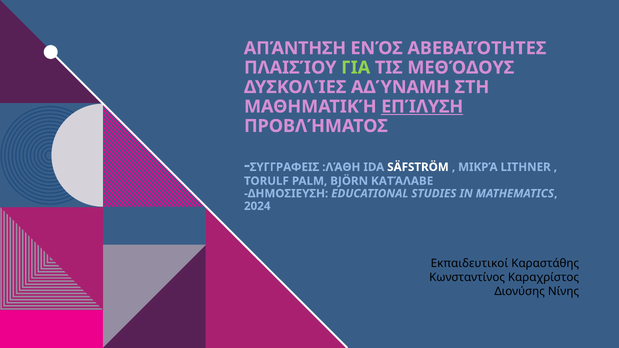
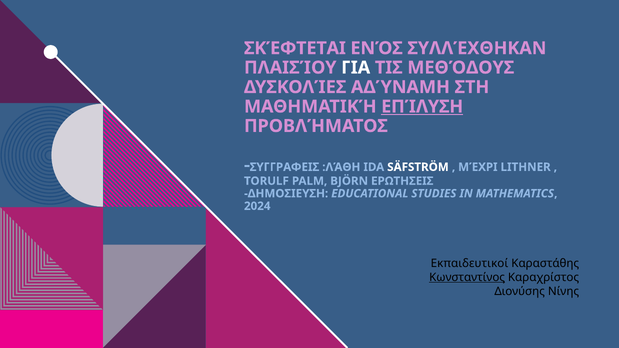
ΑΠΆΝΤΗΣΗ: ΑΠΆΝΤΗΣΗ -> ΣΚΈΦΤΕΤΑΙ
ΑΒΕΒΑΙΌΤΗΤΕΣ: ΑΒΕΒΑΙΌΤΗΤΕΣ -> ΣΥΛΛΈΧΘΗΚΑΝ
ΓΙΑ colour: light green -> white
ΜΙΚΡΆ: ΜΙΚΡΆ -> ΜΈΧΡΙ
ΚΑΤΆΛΑΒΕ: ΚΑΤΆΛΑΒΕ -> ΕΡΩΤΗΣΕΙΣ
Κωνσταντίνος underline: none -> present
